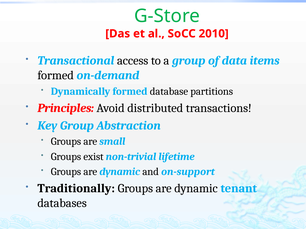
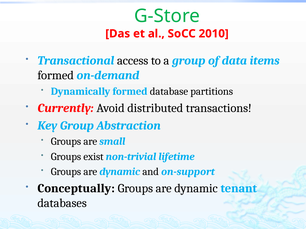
Principles: Principles -> Currently
Traditionally: Traditionally -> Conceptually
